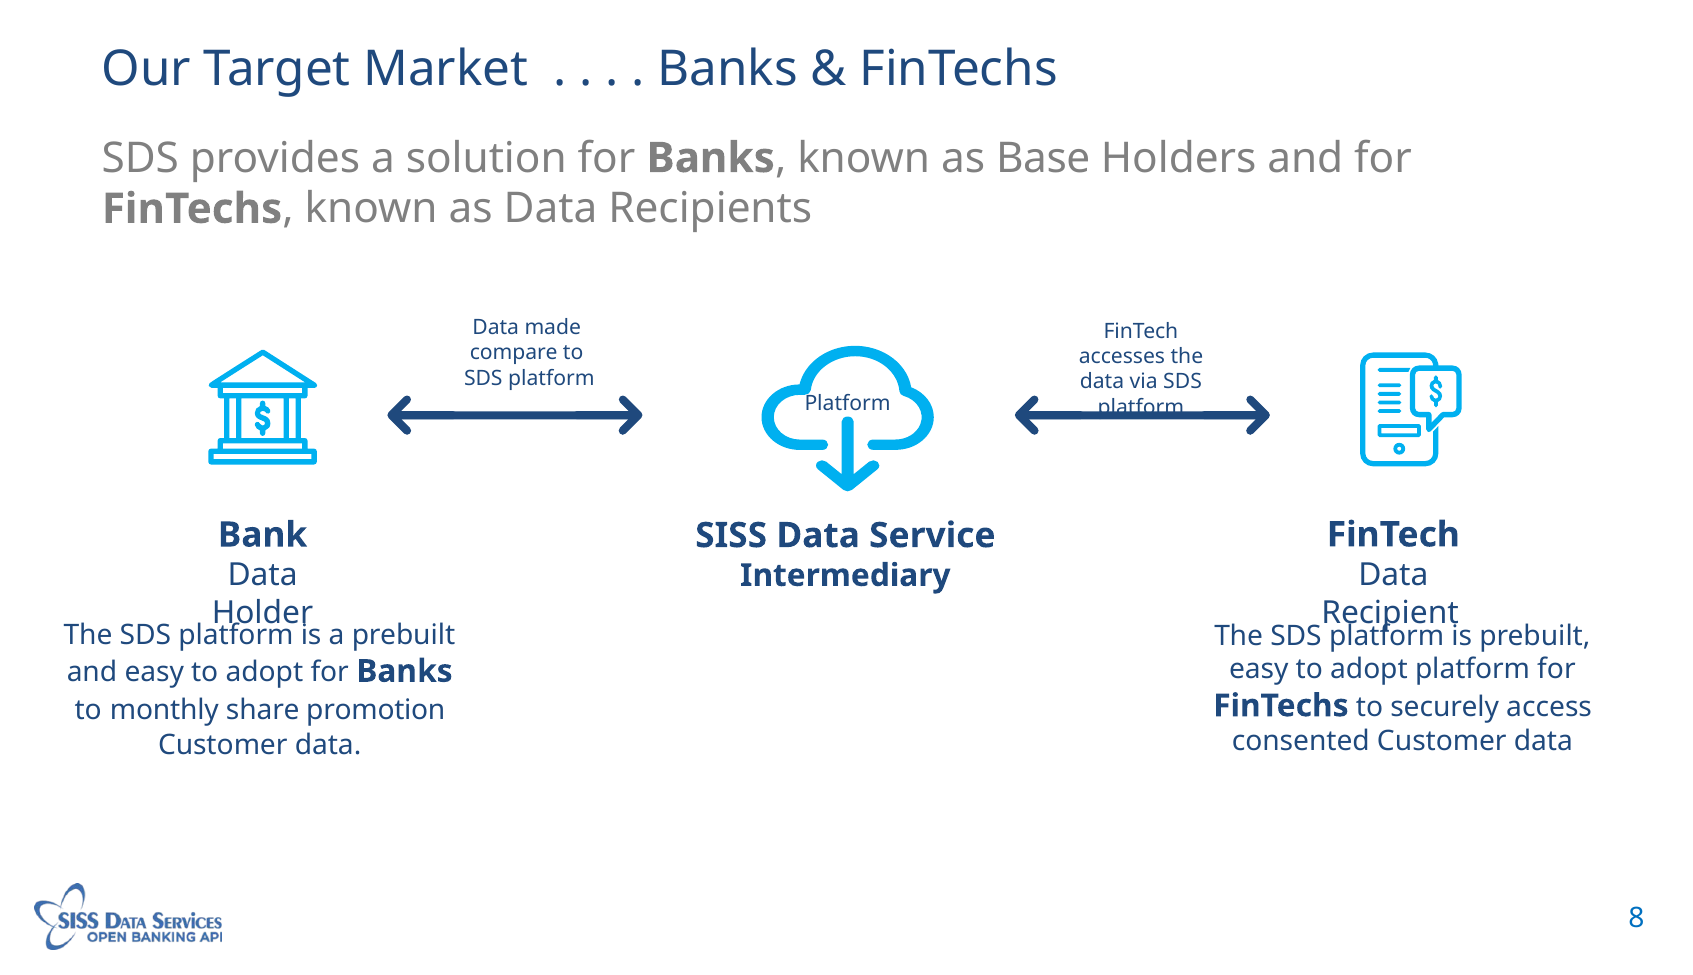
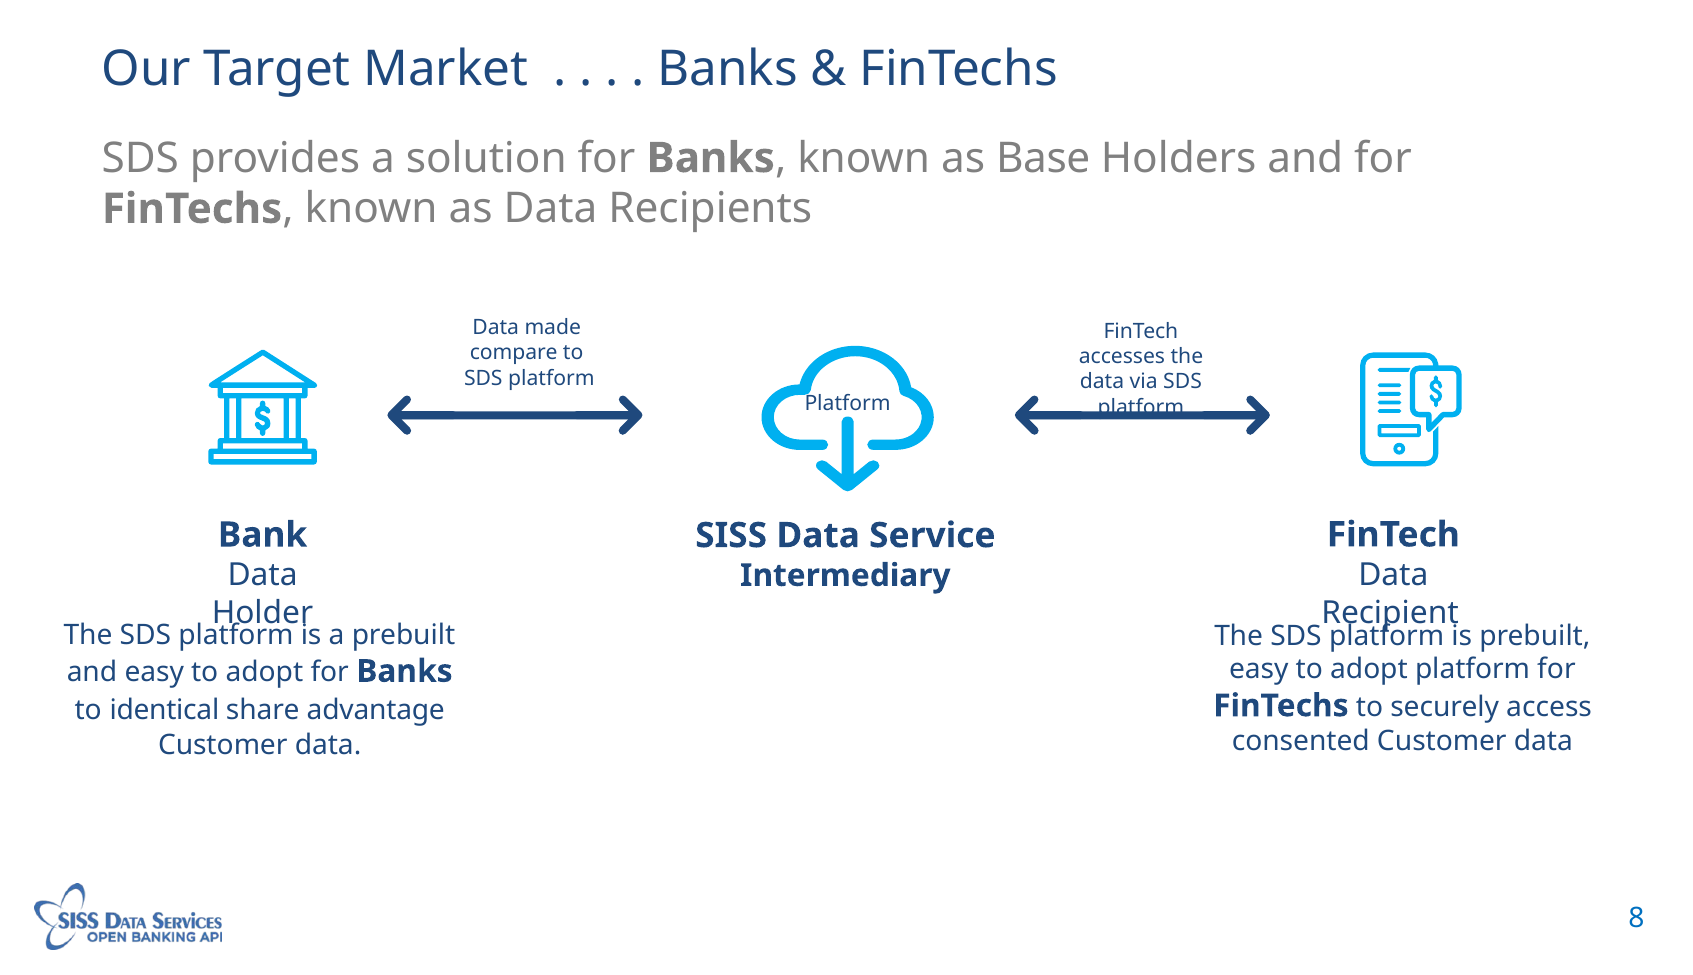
monthly: monthly -> identical
promotion: promotion -> advantage
